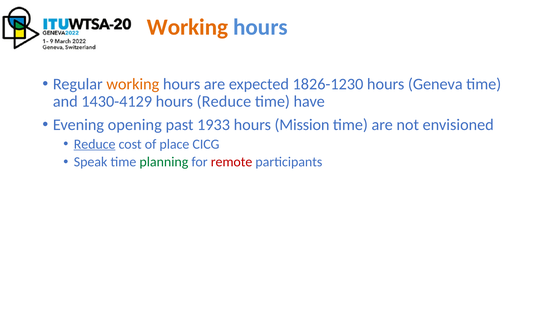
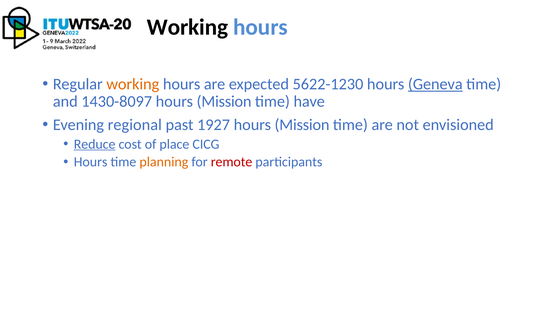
Working at (187, 27) colour: orange -> black
1826-1230: 1826-1230 -> 5622-1230
Geneva underline: none -> present
1430-4129: 1430-4129 -> 1430-8097
Reduce at (224, 102): Reduce -> Mission
opening: opening -> regional
1933: 1933 -> 1927
Speak at (91, 162): Speak -> Hours
planning colour: green -> orange
